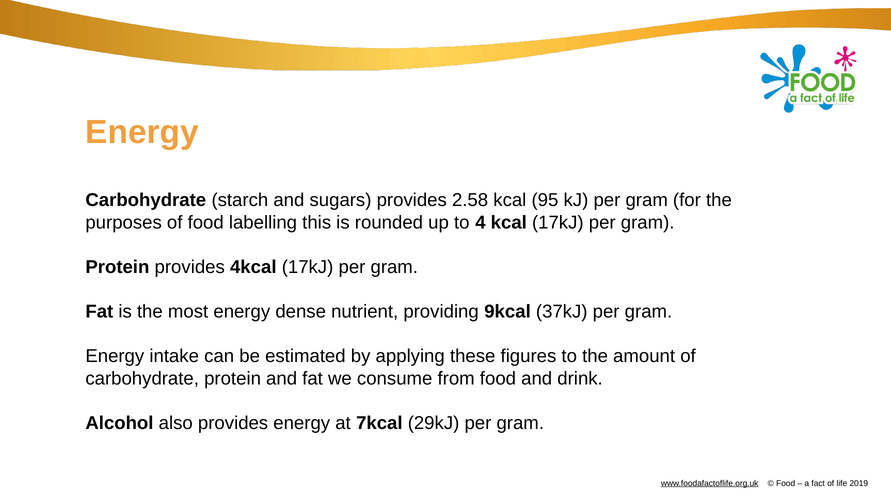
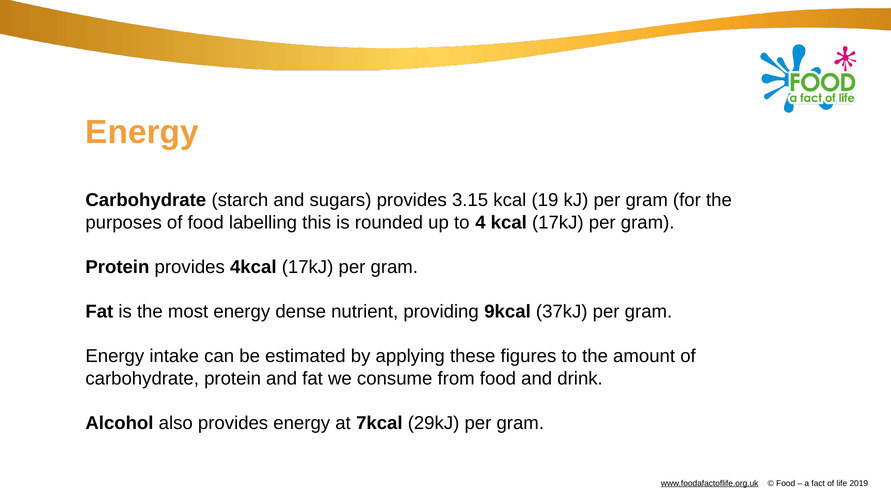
2.58: 2.58 -> 3.15
95: 95 -> 19
